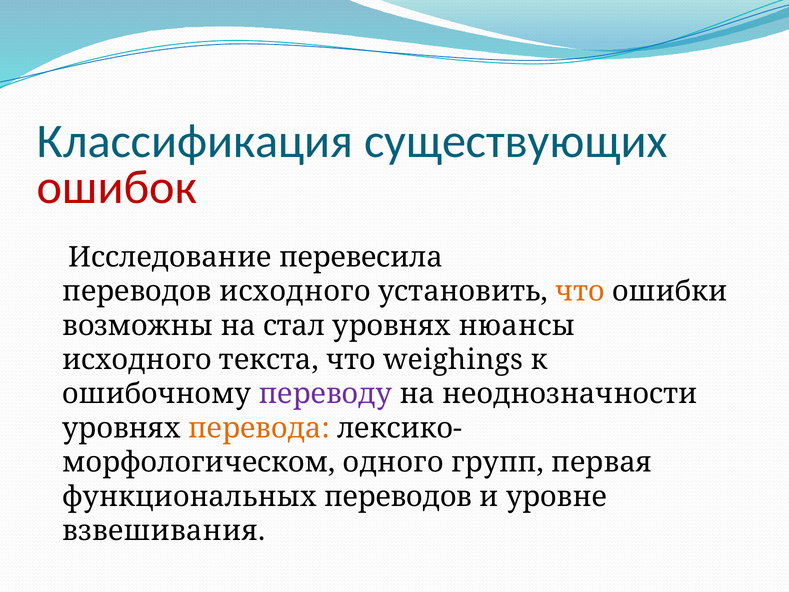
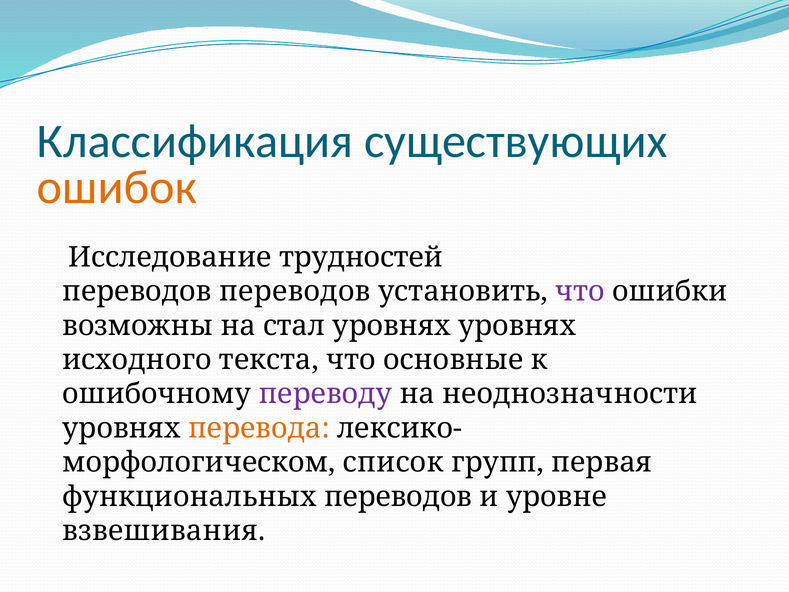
ошибок colour: red -> orange
перевесила: перевесила -> трудностей
переводов исходного: исходного -> переводов
что at (580, 291) colour: orange -> purple
уровнях нюансы: нюансы -> уровнях
weighings: weighings -> основные
одного: одного -> список
